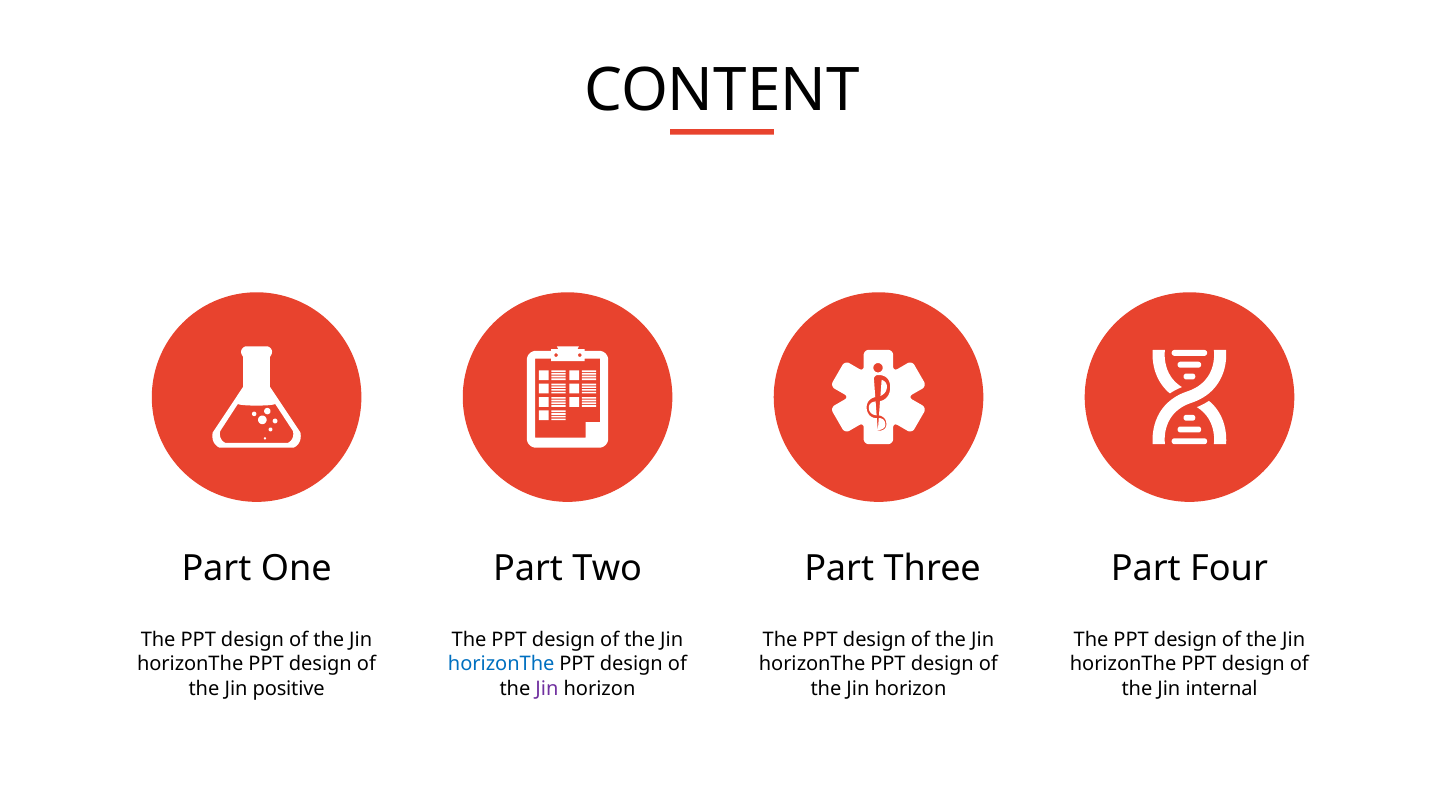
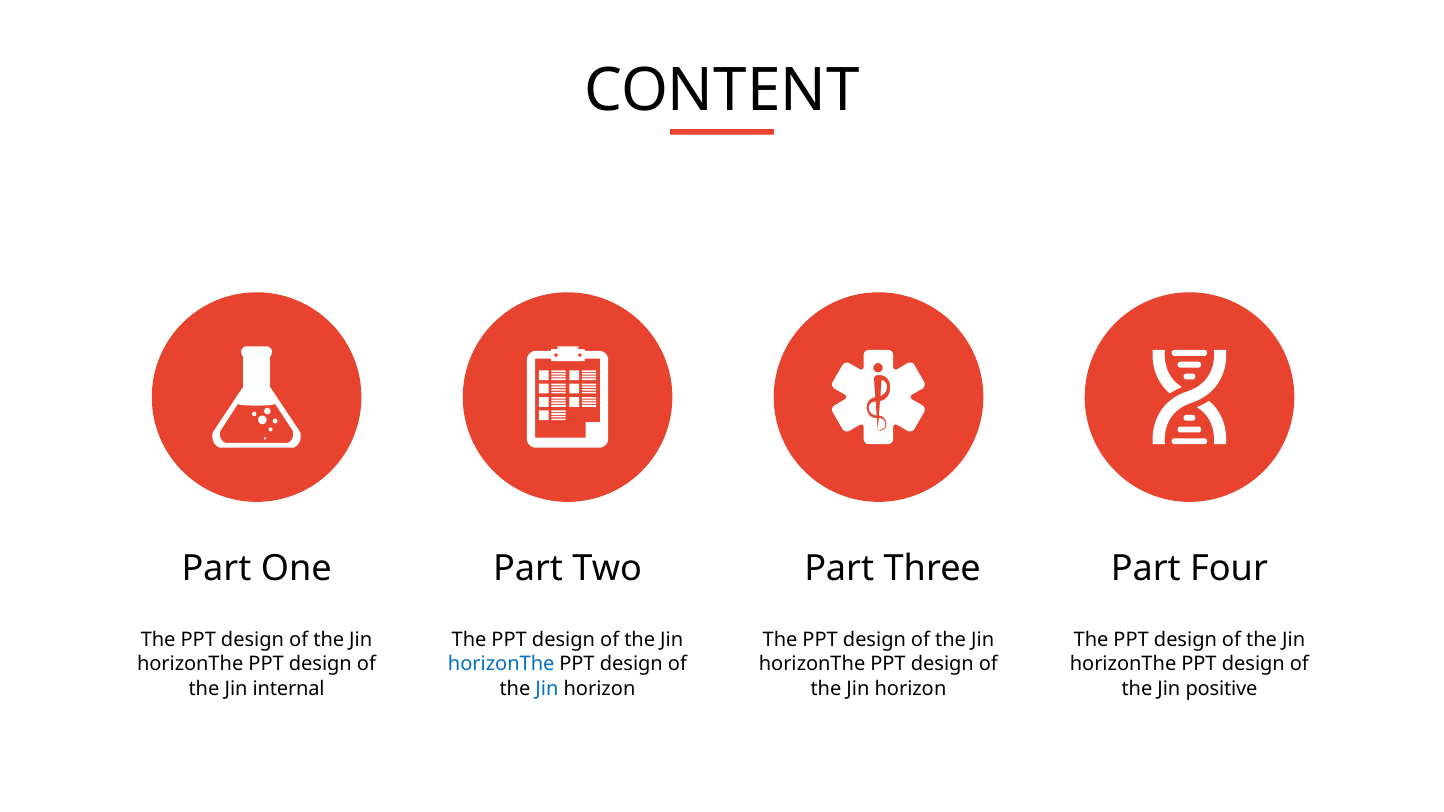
positive: positive -> internal
Jin at (547, 689) colour: purple -> blue
internal: internal -> positive
